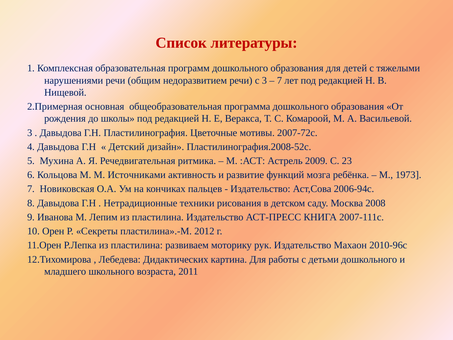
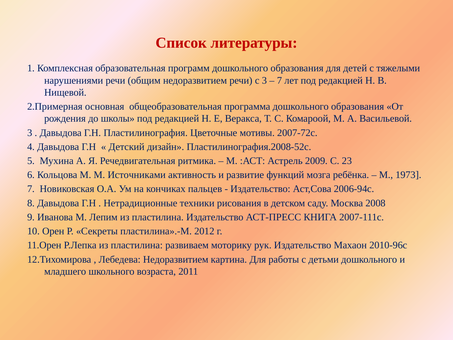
Лебедева Дидактических: Дидактических -> Недоразвитием
